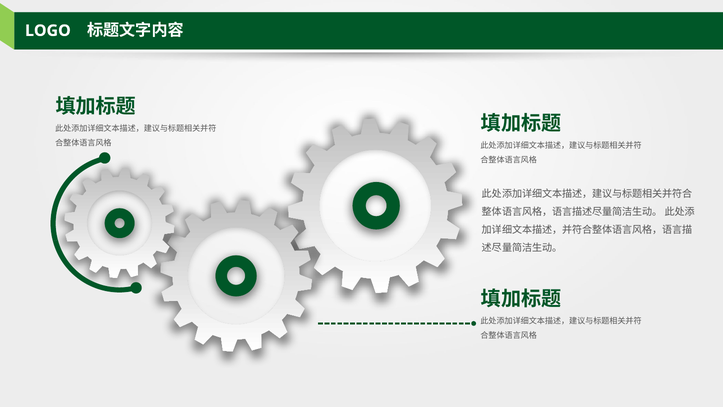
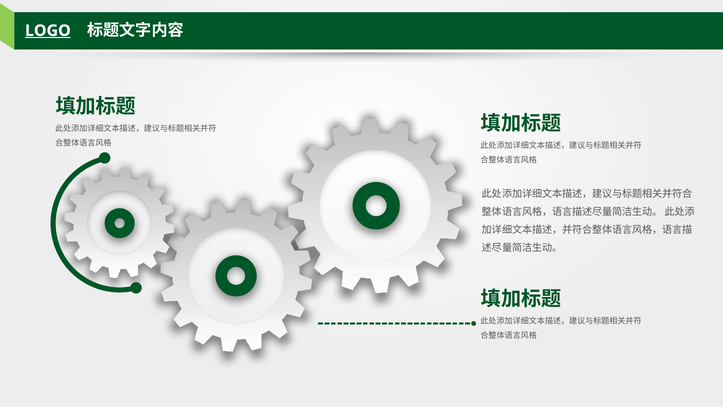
LOGO underline: none -> present
